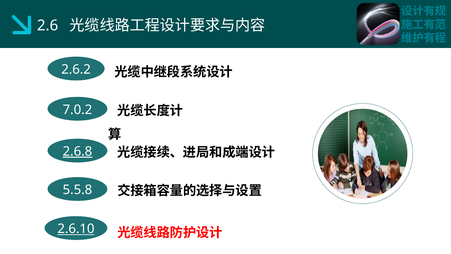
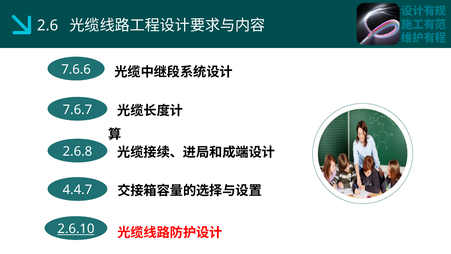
2.6.2: 2.6.2 -> 7.6.6
7.0.2: 7.0.2 -> 7.6.7
2.6.8 underline: present -> none
5.5.8: 5.5.8 -> 4.4.7
